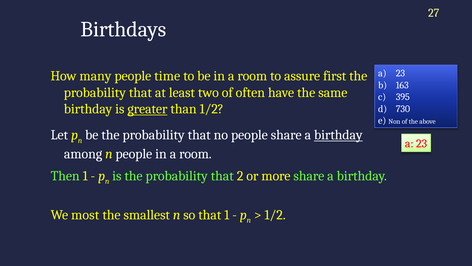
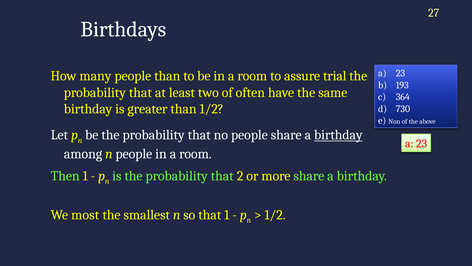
people time: time -> than
first: first -> trial
163: 163 -> 193
395: 395 -> 364
greater underline: present -> none
